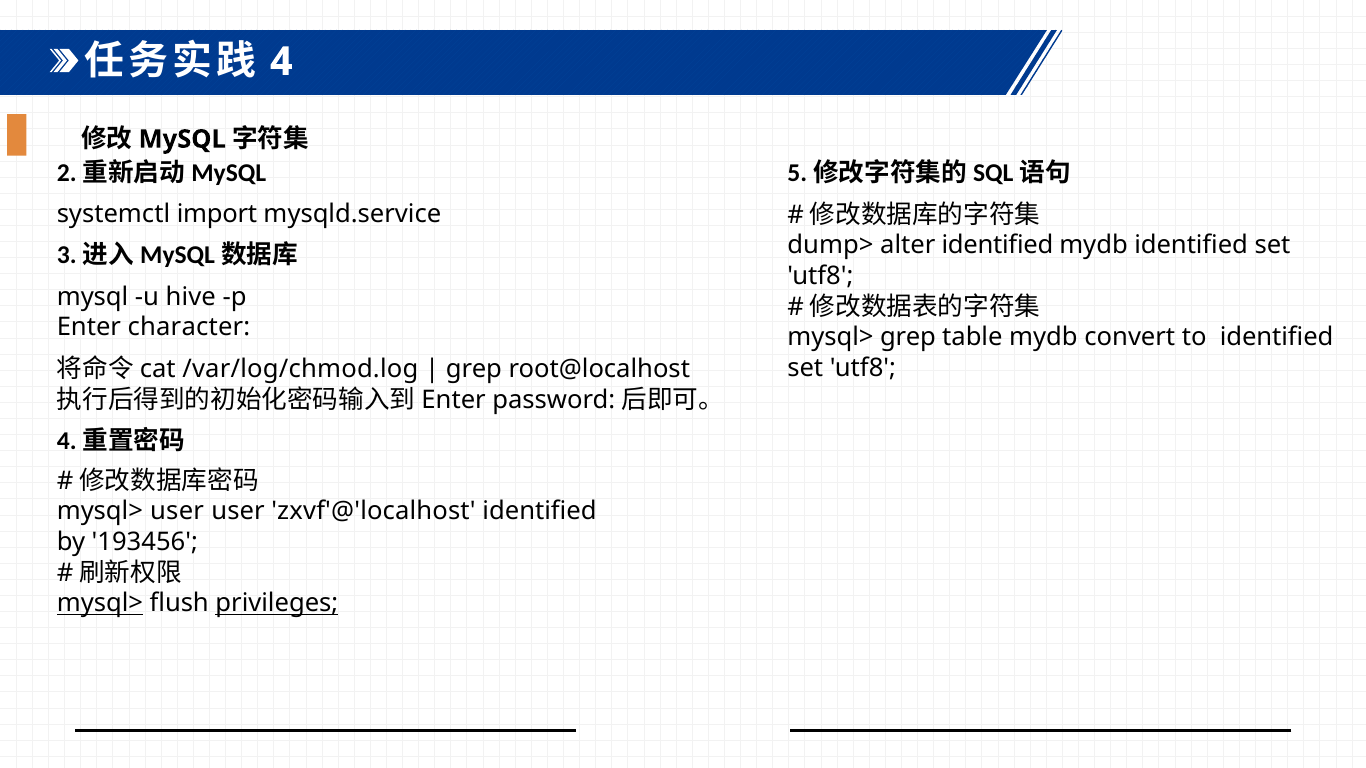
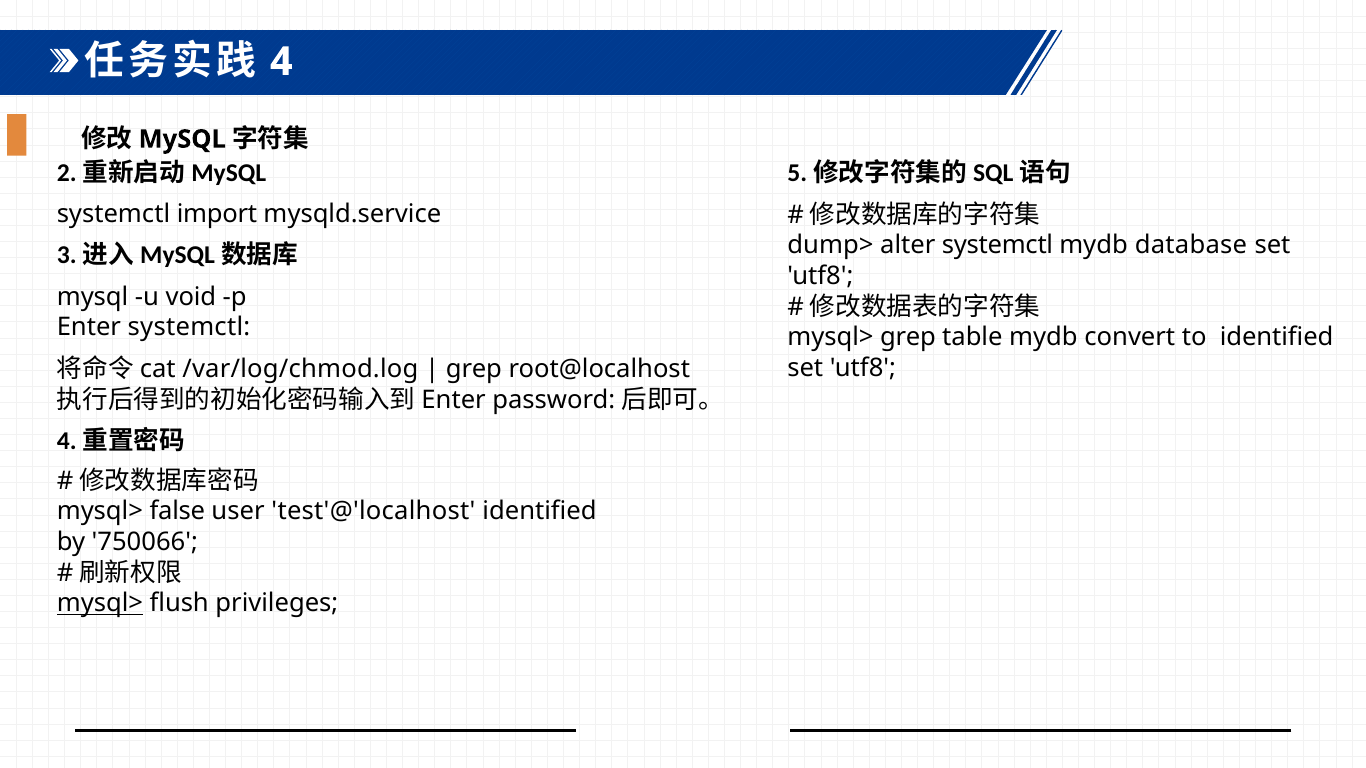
alter identified: identified -> systemctl
mydb identified: identified -> database
hive: hive -> void
Enter character: character -> systemctl
mysql> user: user -> false
zxvf'@'localhost: zxvf'@'localhost -> test'@'localhost
193456: 193456 -> 750066
privileges underline: present -> none
